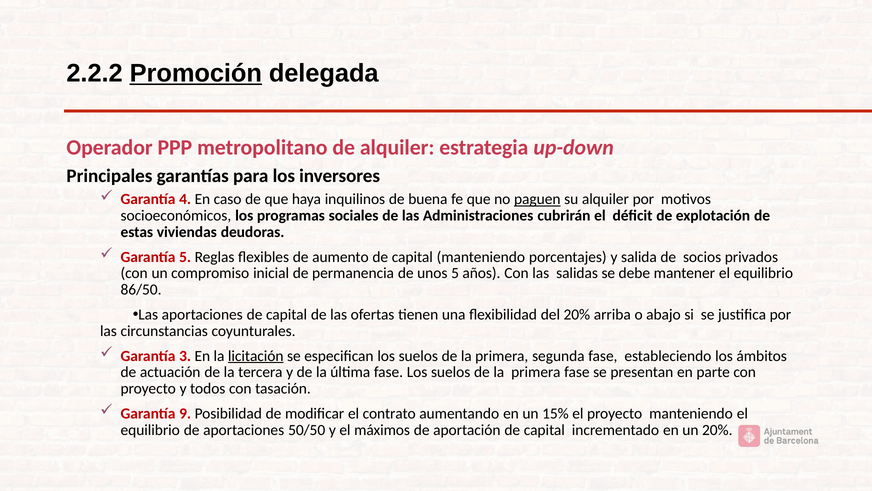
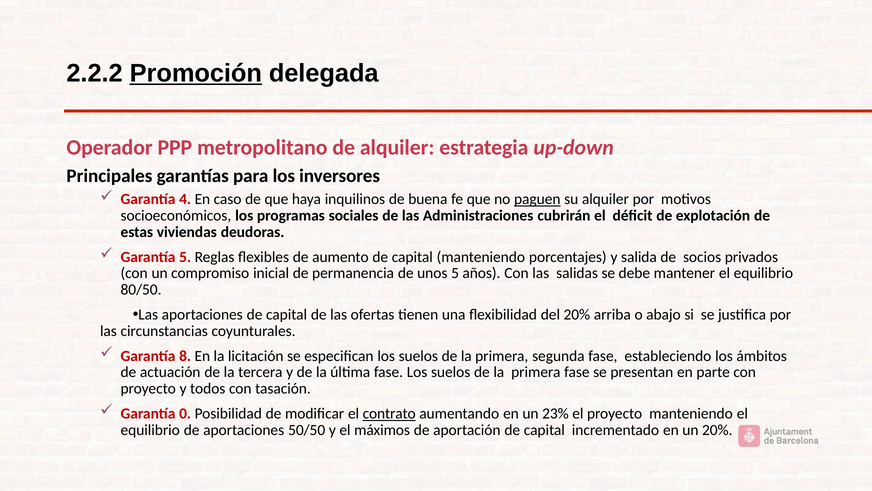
86/50: 86/50 -> 80/50
3: 3 -> 8
licitación underline: present -> none
9: 9 -> 0
contrato underline: none -> present
15%: 15% -> 23%
